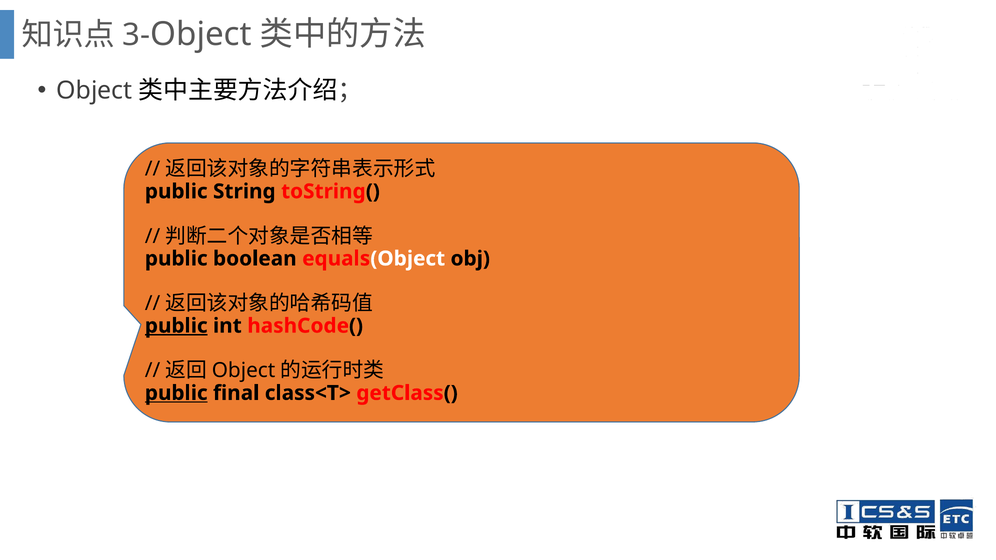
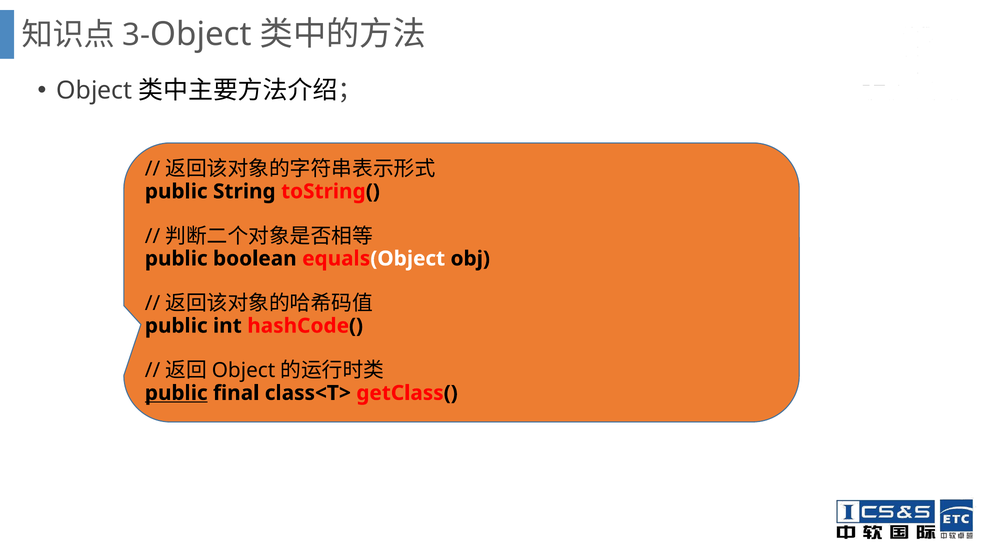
public at (176, 326) underline: present -> none
